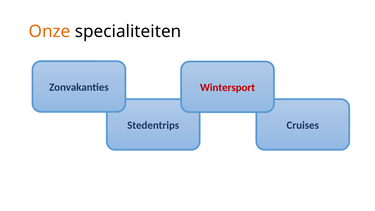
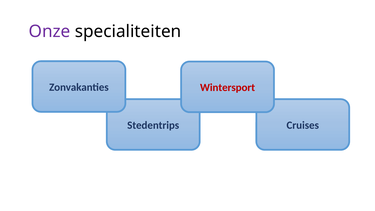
Onze colour: orange -> purple
